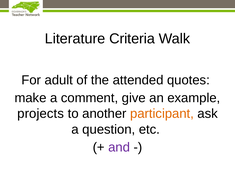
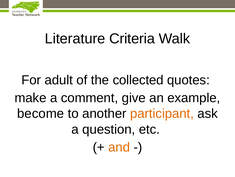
attended: attended -> collected
projects: projects -> become
and colour: purple -> orange
